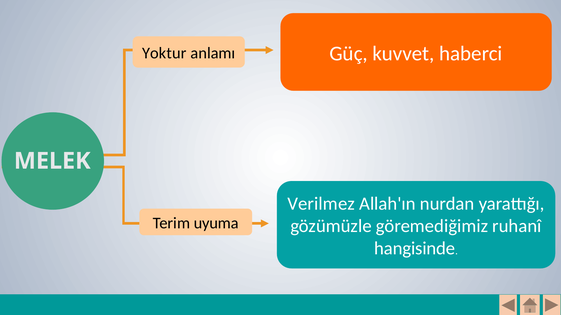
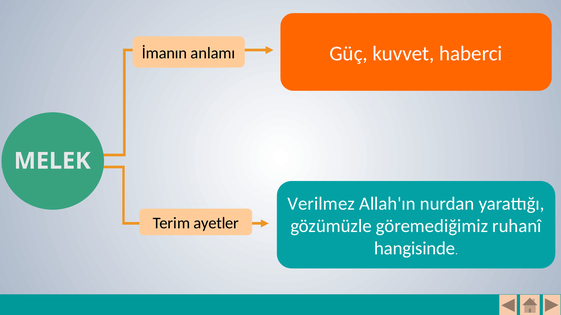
Yoktur: Yoktur -> İmanın
uyuma: uyuma -> ayetler
